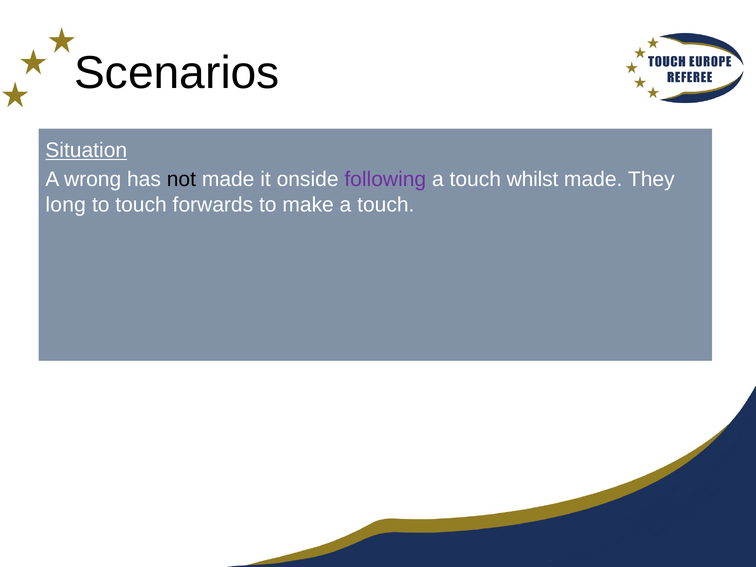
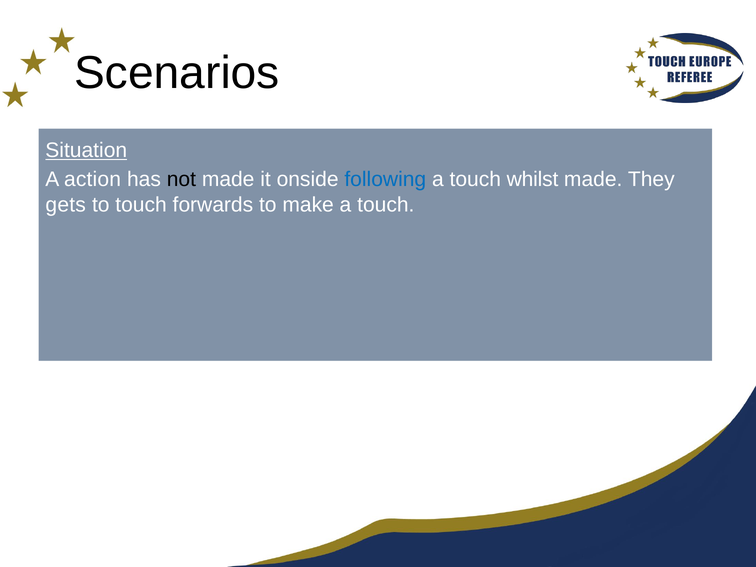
wrong: wrong -> action
following colour: purple -> blue
long: long -> gets
